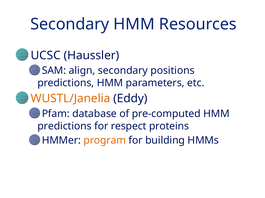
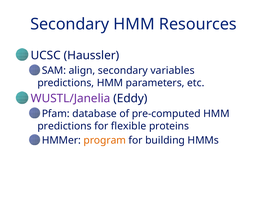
positions: positions -> variables
WUSTL/Janelia colour: orange -> purple
respect: respect -> flexible
